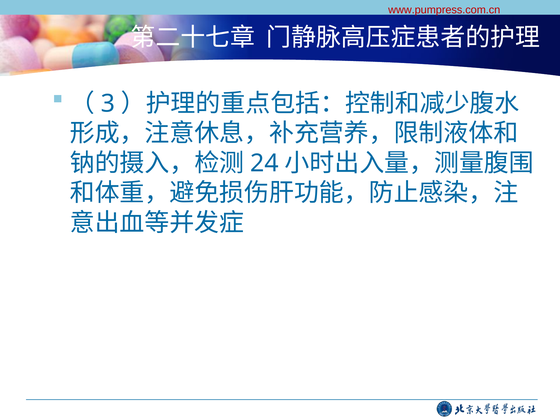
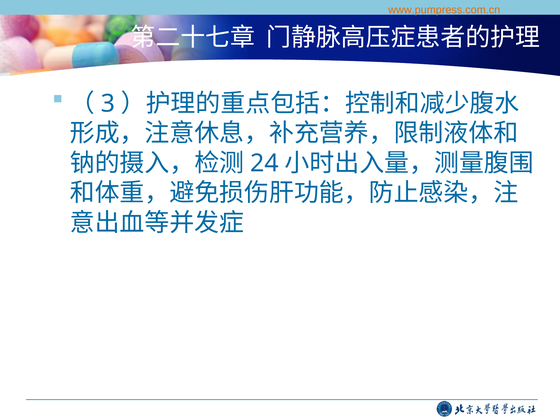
www.pumpress.com.cn colour: red -> orange
